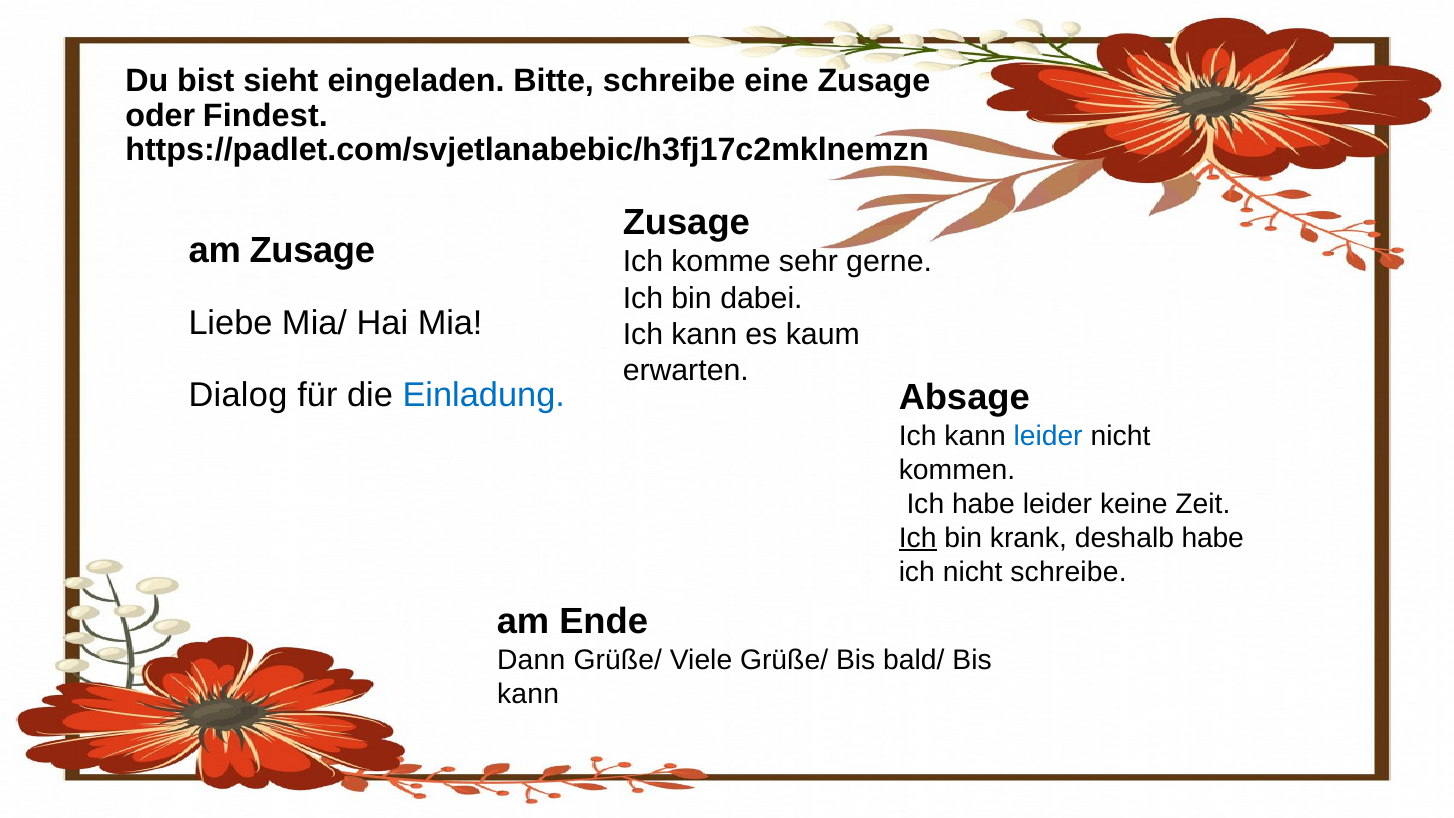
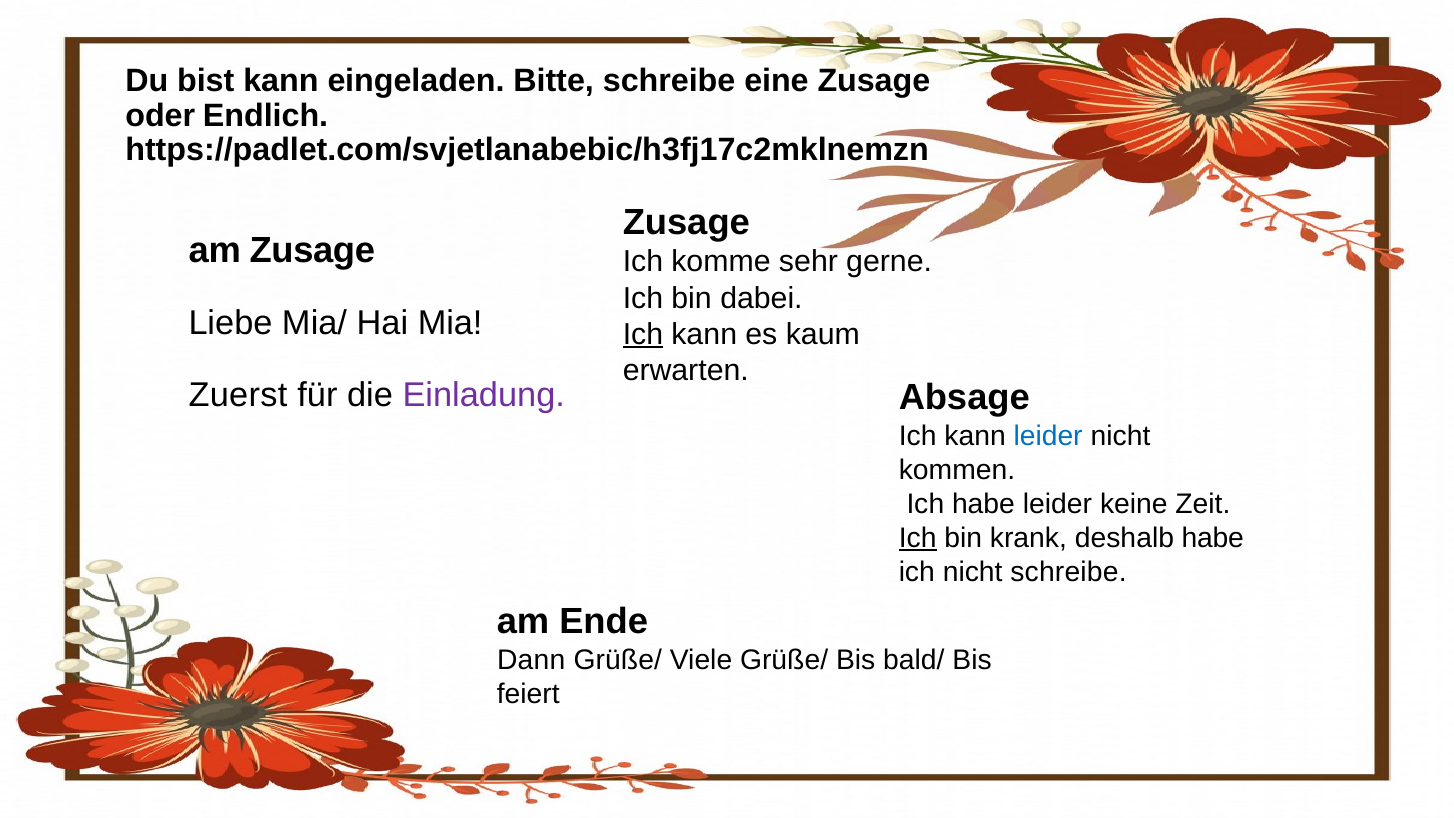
bist sieht: sieht -> kann
Findest: Findest -> Endlich
Ich at (643, 334) underline: none -> present
Dialog: Dialog -> Zuerst
Einladung colour: blue -> purple
kann at (528, 694): kann -> feiert
